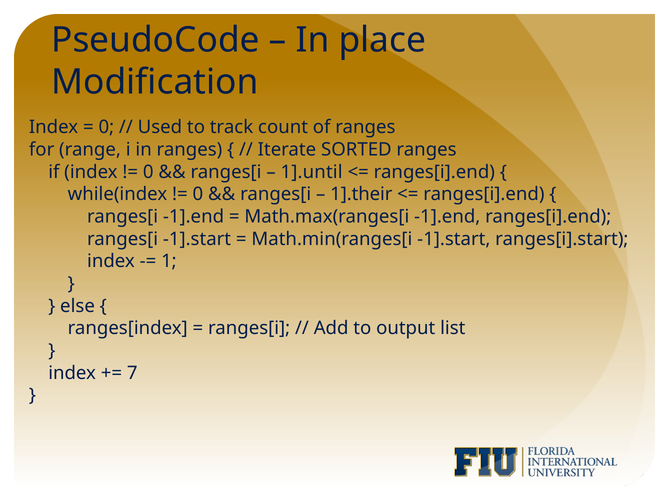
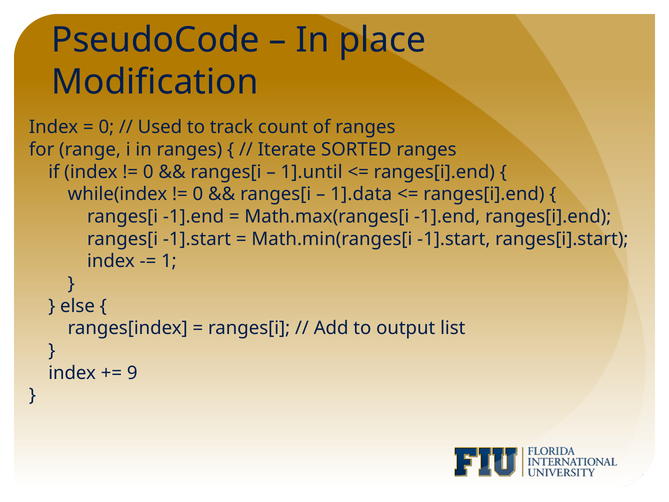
1].their: 1].their -> 1].data
7: 7 -> 9
